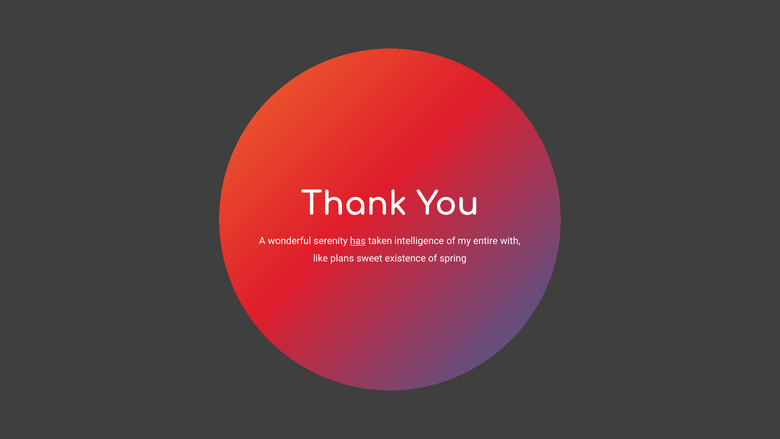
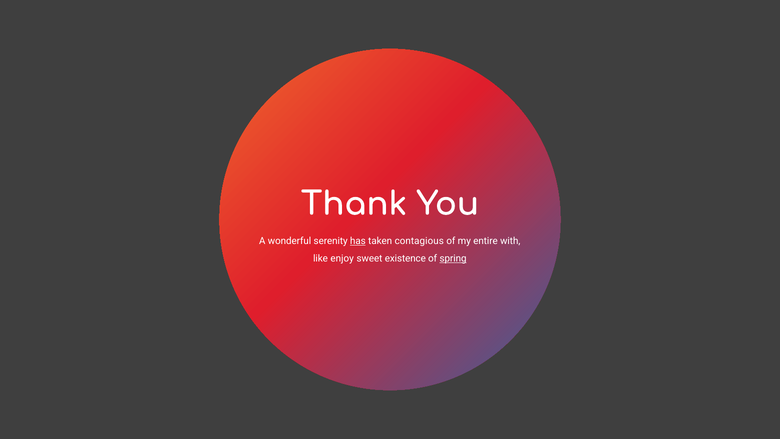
intelligence: intelligence -> contagious
plans: plans -> enjoy
spring underline: none -> present
